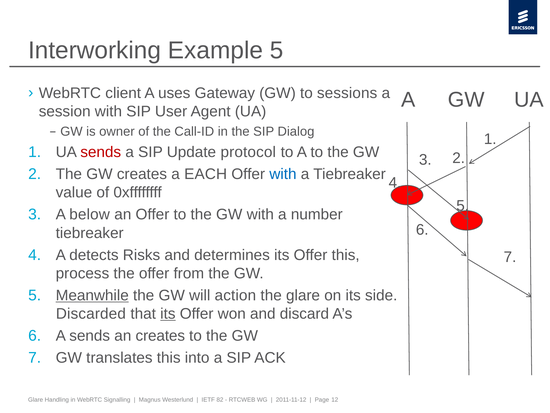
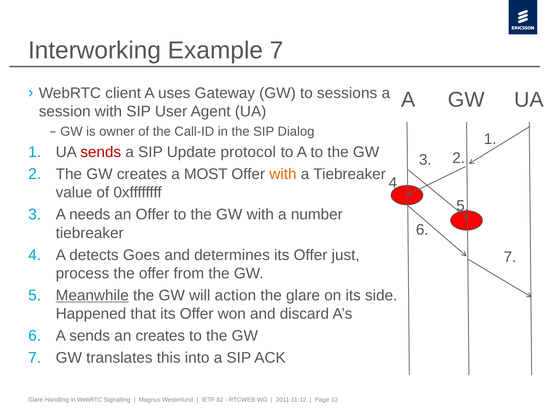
Example 5: 5 -> 7
EACH: EACH -> MOST
with at (283, 174) colour: blue -> orange
below: below -> needs
Risks: Risks -> Goes
Offer this: this -> just
Discarded: Discarded -> Happened
its at (168, 313) underline: present -> none
